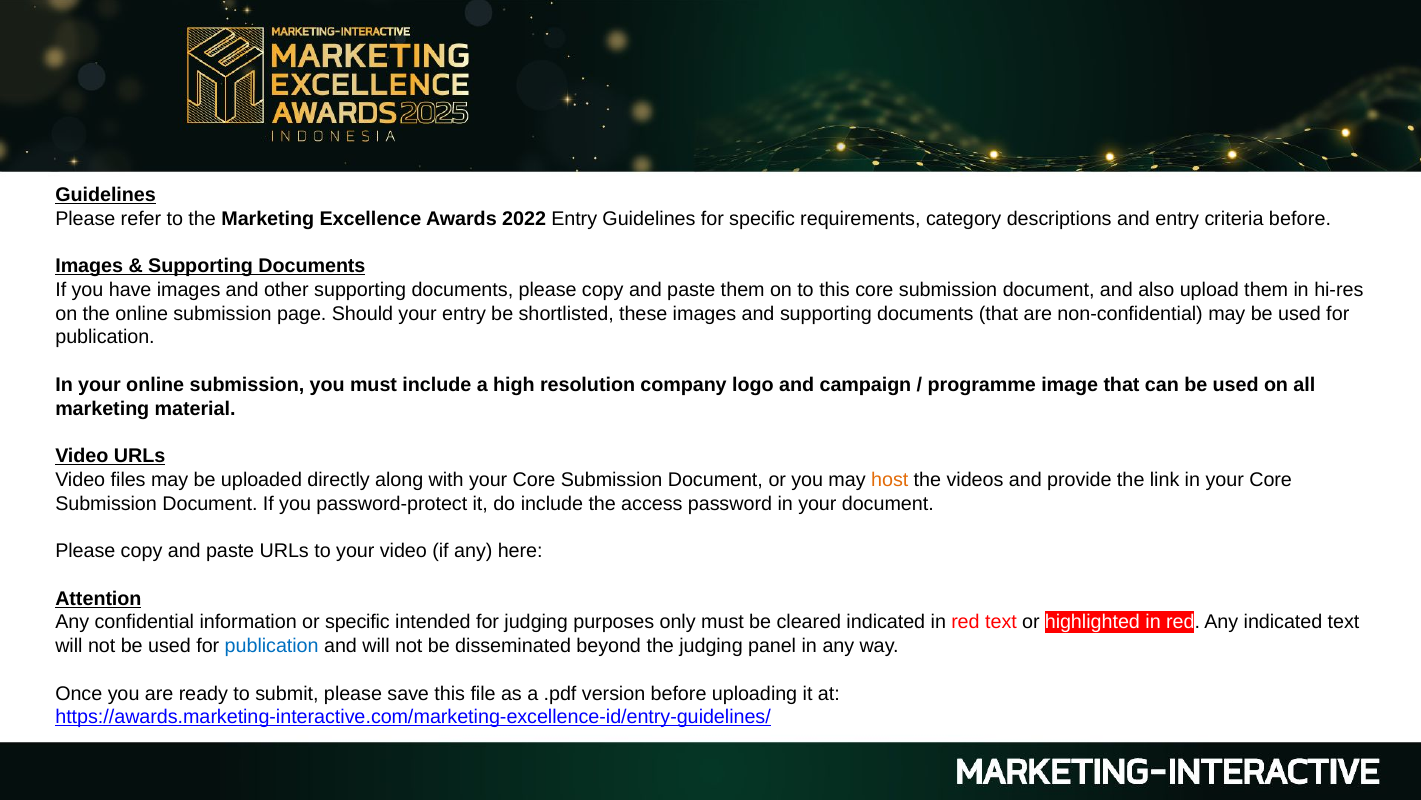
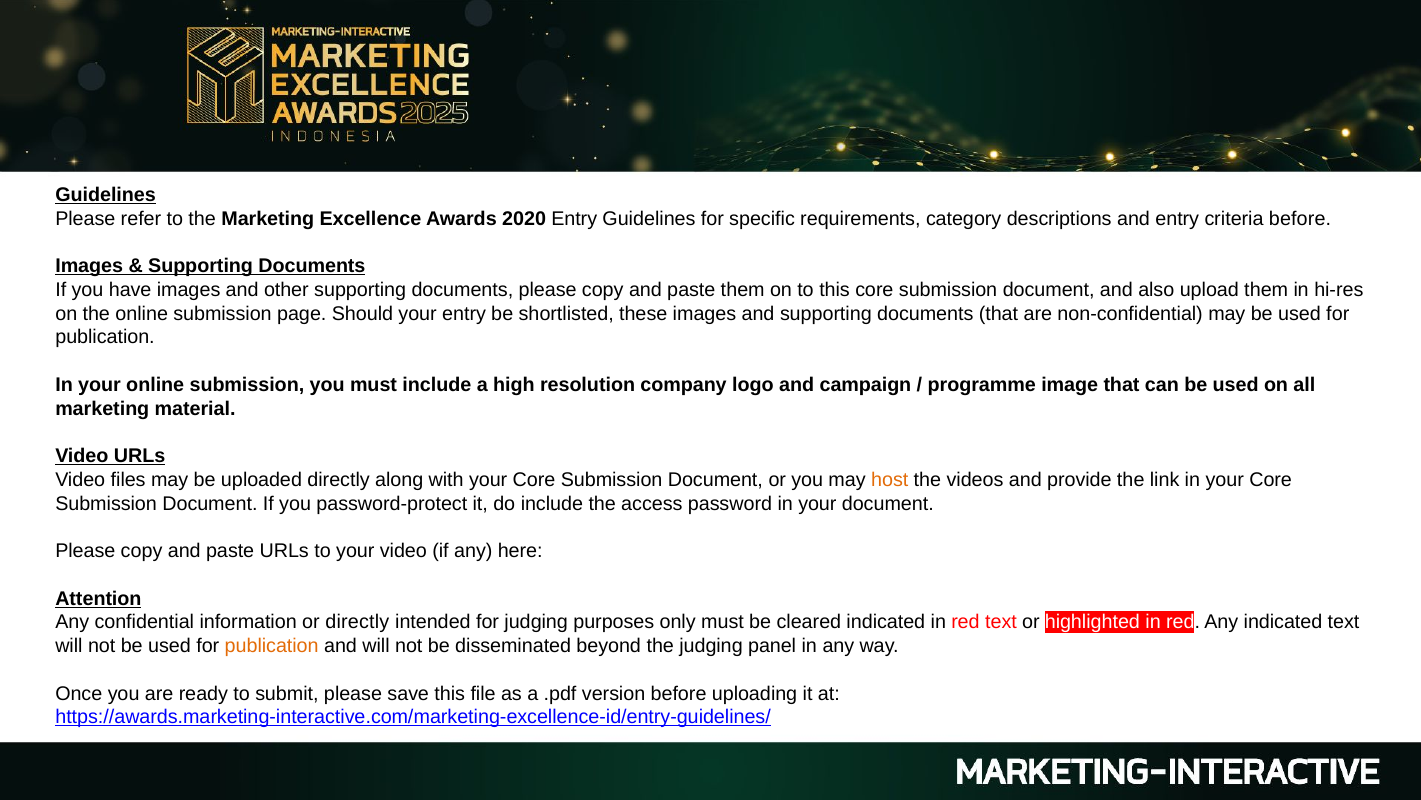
2022: 2022 -> 2020
or specific: specific -> directly
publication at (272, 646) colour: blue -> orange
